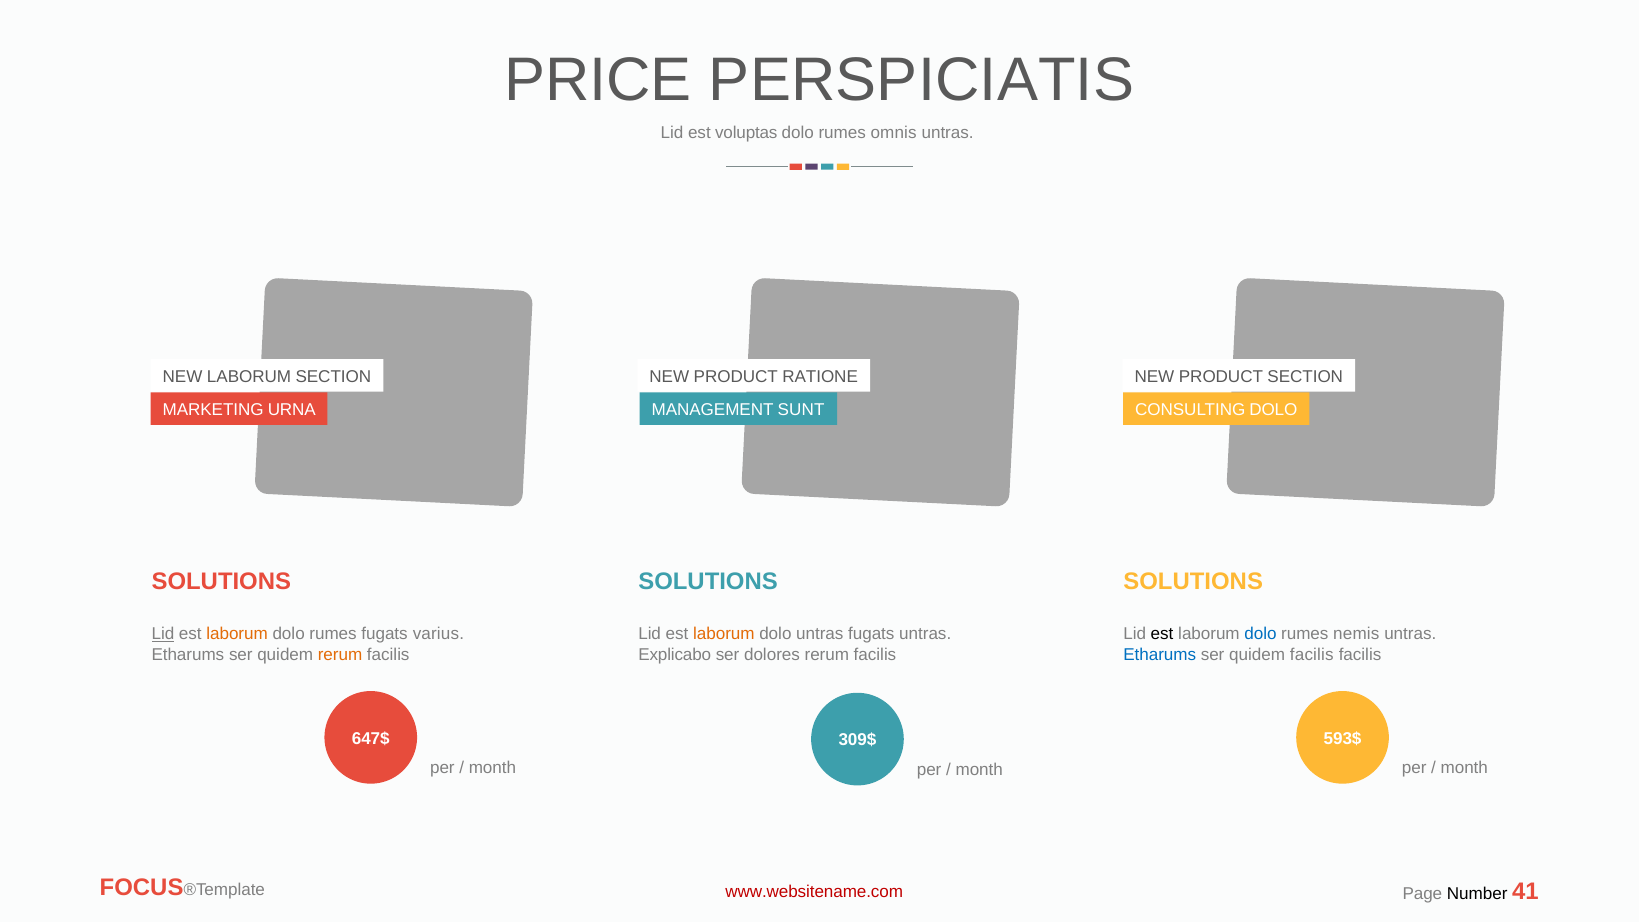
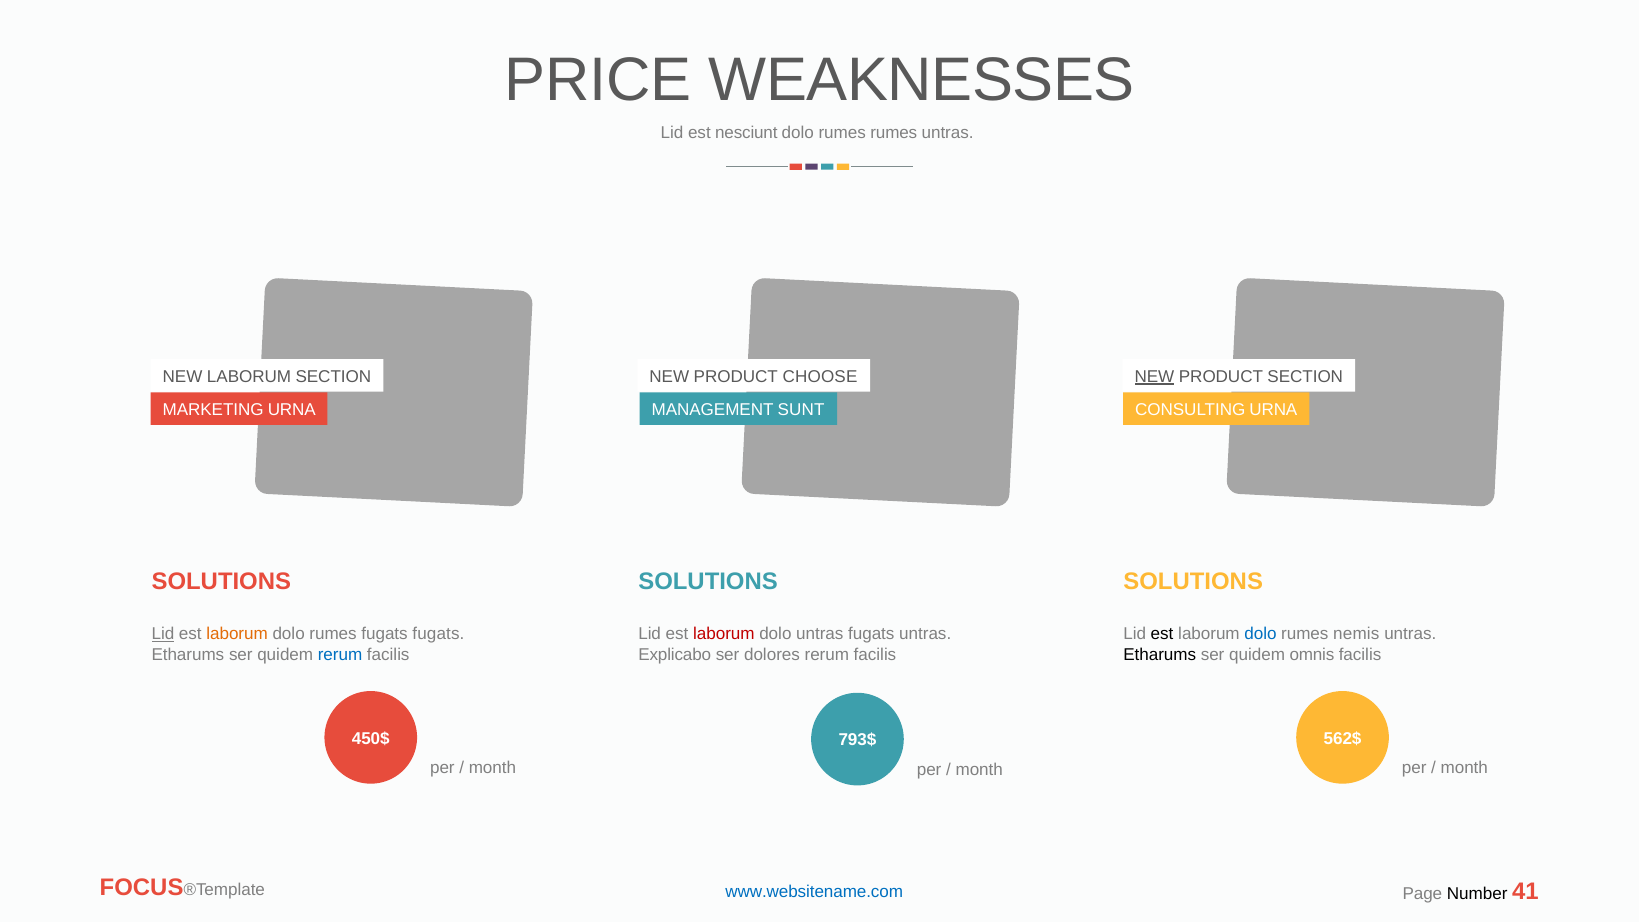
PERSPICIATIS: PERSPICIATIS -> WEAKNESSES
voluptas: voluptas -> nesciunt
rumes omnis: omnis -> rumes
RATIONE: RATIONE -> CHOOSE
NEW at (1154, 377) underline: none -> present
CONSULTING DOLO: DOLO -> URNA
fugats varius: varius -> fugats
laborum at (724, 634) colour: orange -> red
rerum at (340, 654) colour: orange -> blue
Etharums at (1160, 654) colour: blue -> black
quidem facilis: facilis -> omnis
647$: 647$ -> 450$
593$: 593$ -> 562$
309$: 309$ -> 793$
www.websitename.com colour: red -> blue
